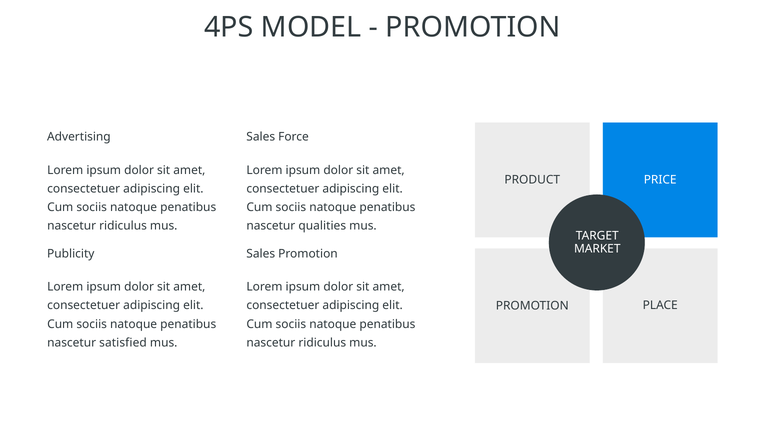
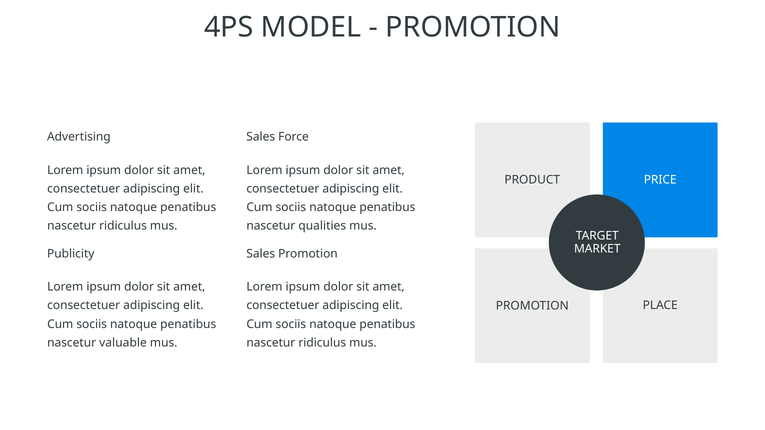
satisfied: satisfied -> valuable
